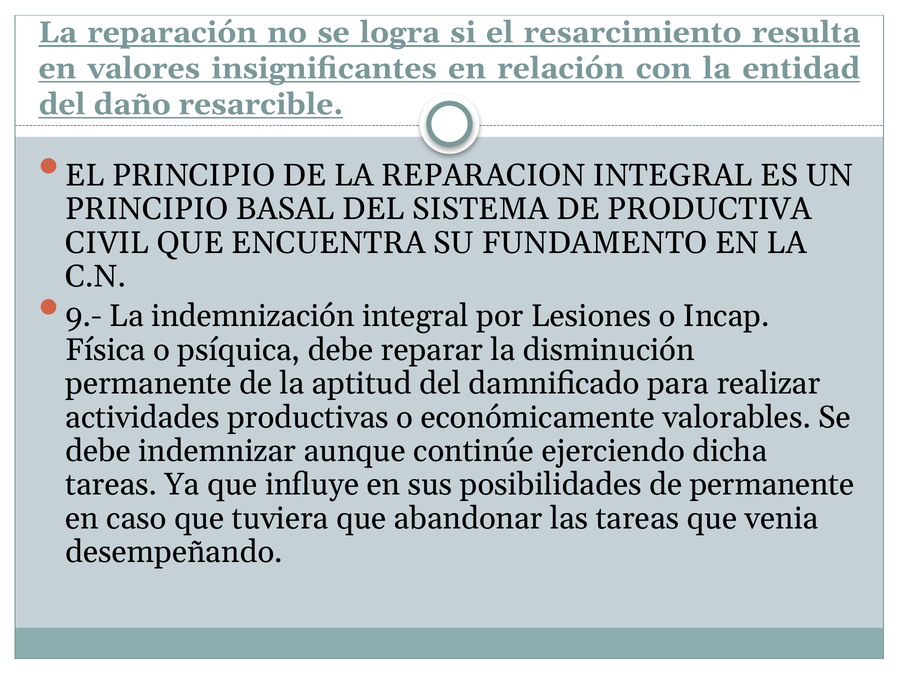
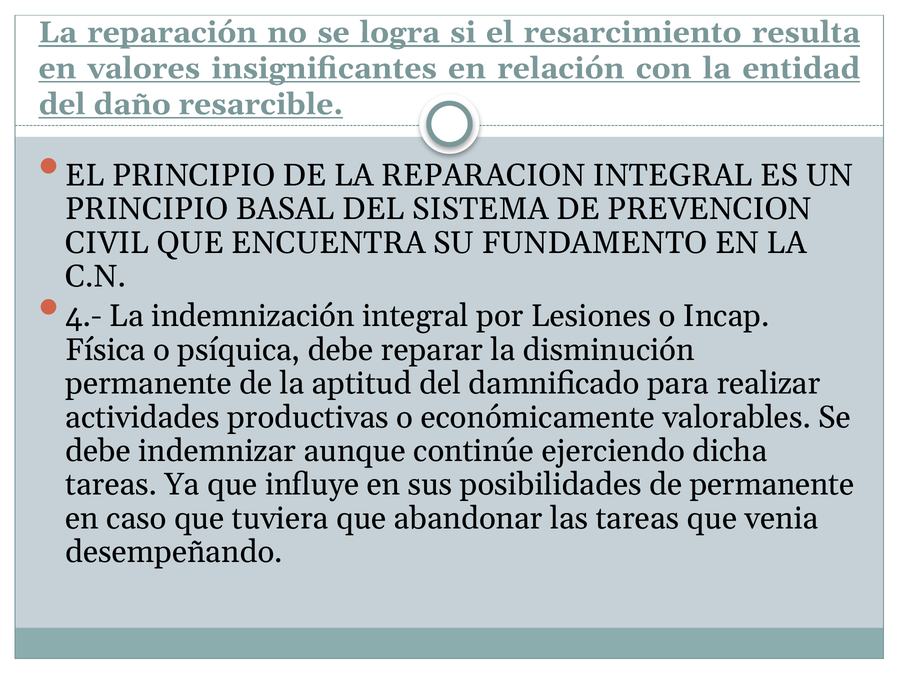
PRODUCTIVA: PRODUCTIVA -> PREVENCION
9.-: 9.- -> 4.-
